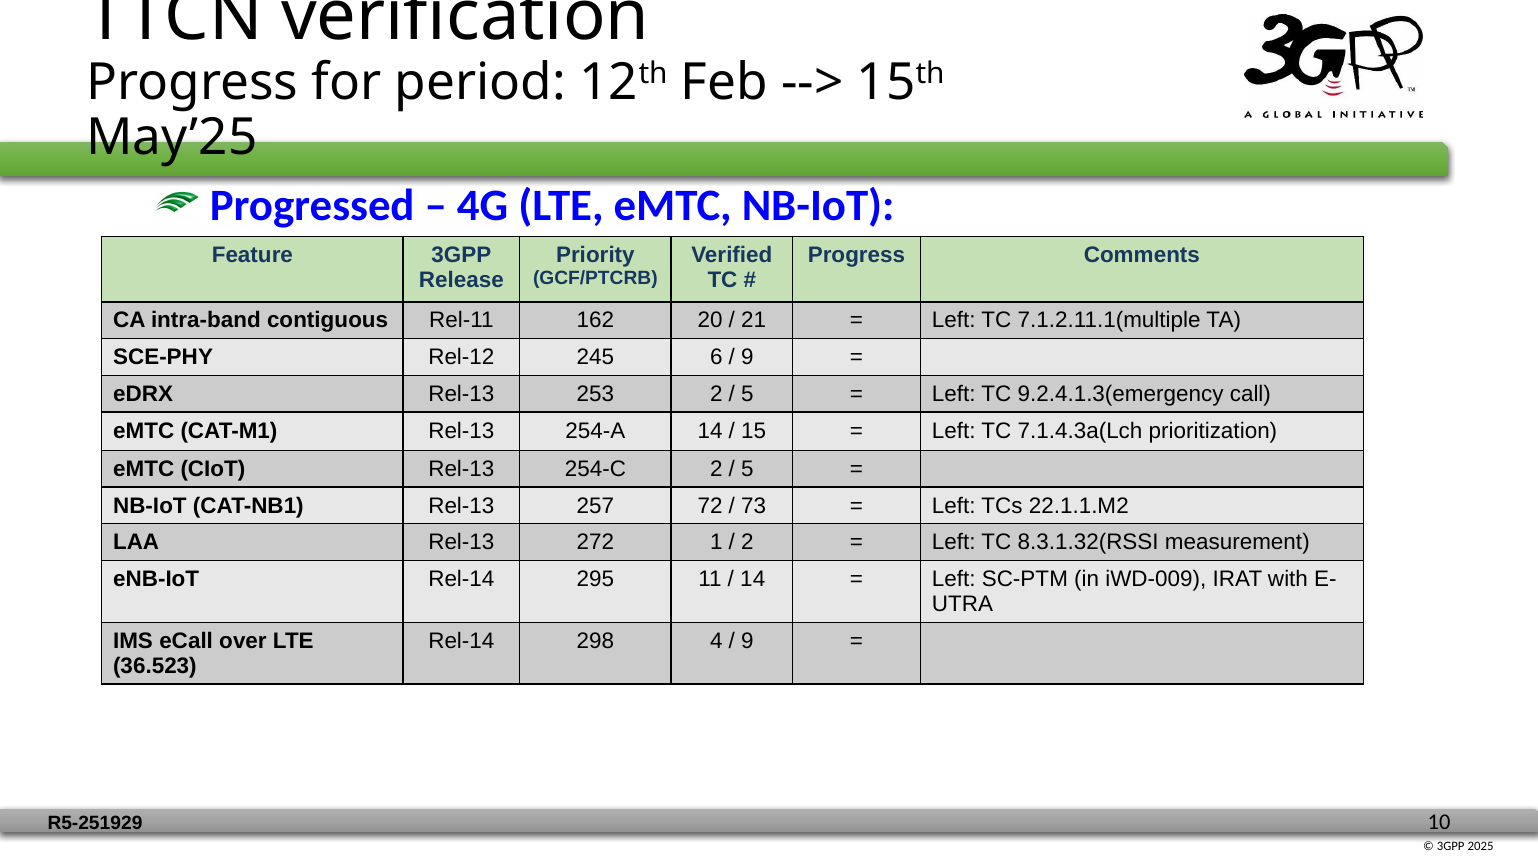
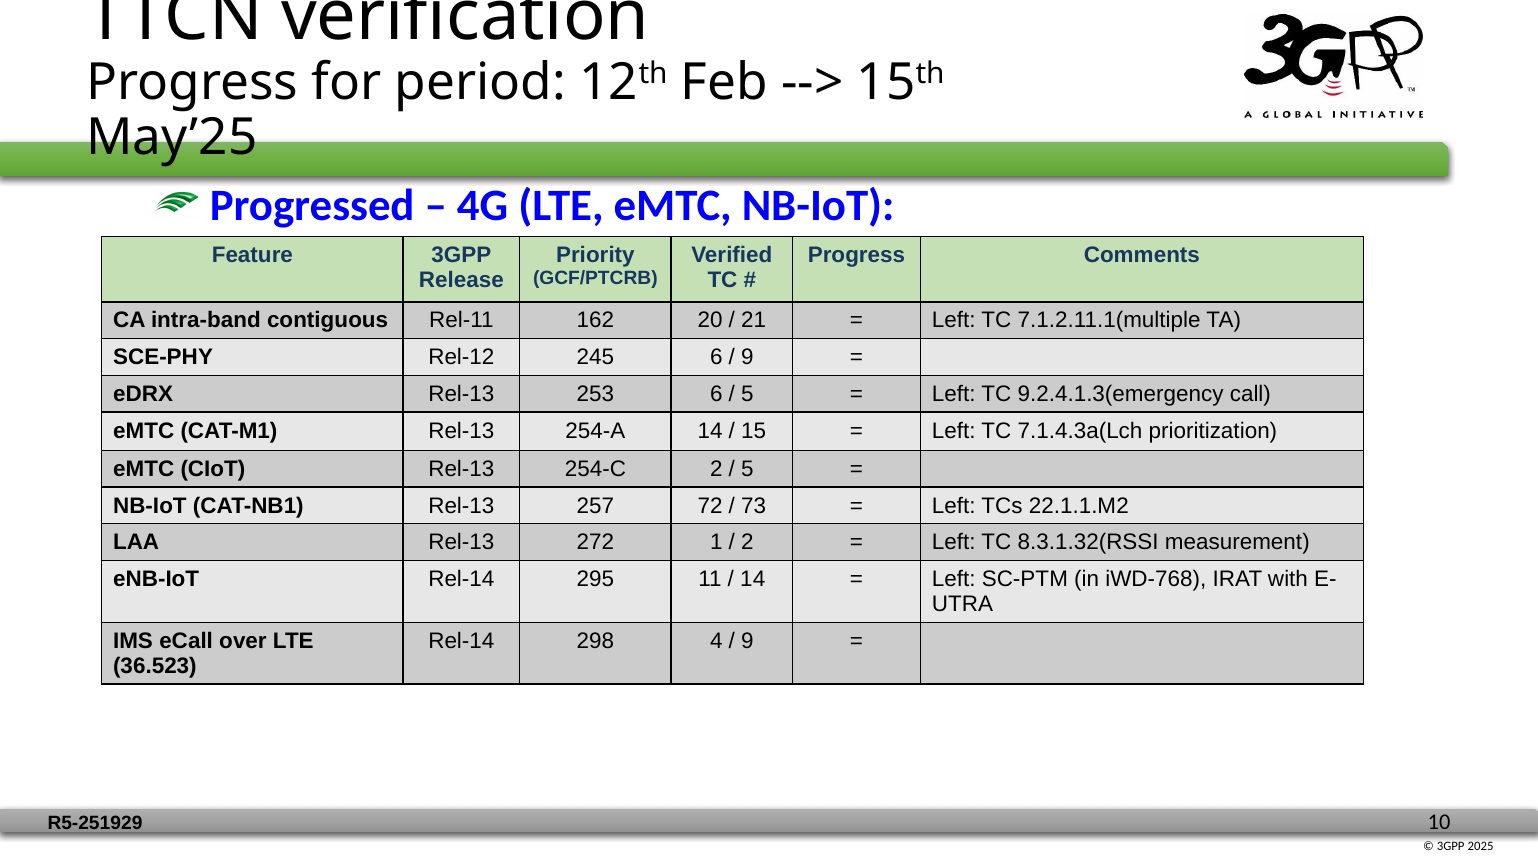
253 2: 2 -> 6
iWD-009: iWD-009 -> iWD-768
